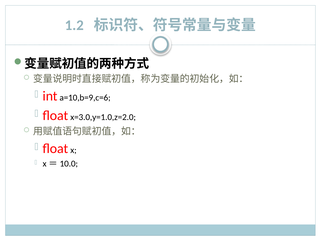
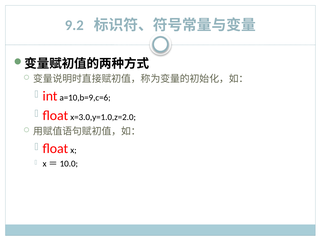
1.2: 1.2 -> 9.2
